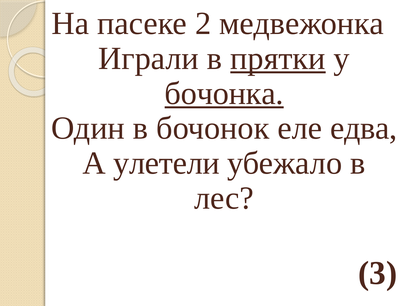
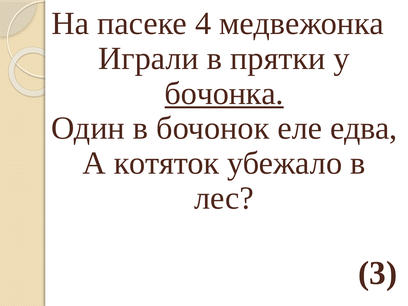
2: 2 -> 4
прятки underline: present -> none
улетели: улетели -> котяток
